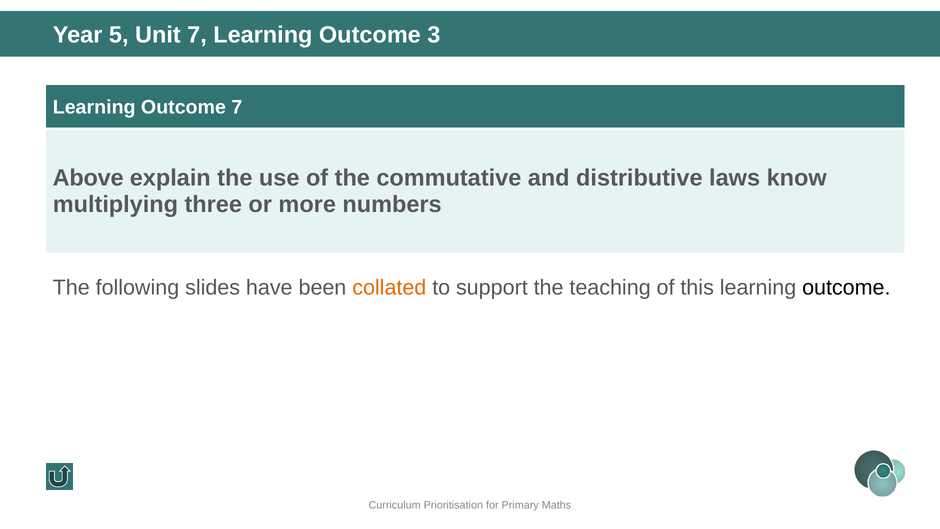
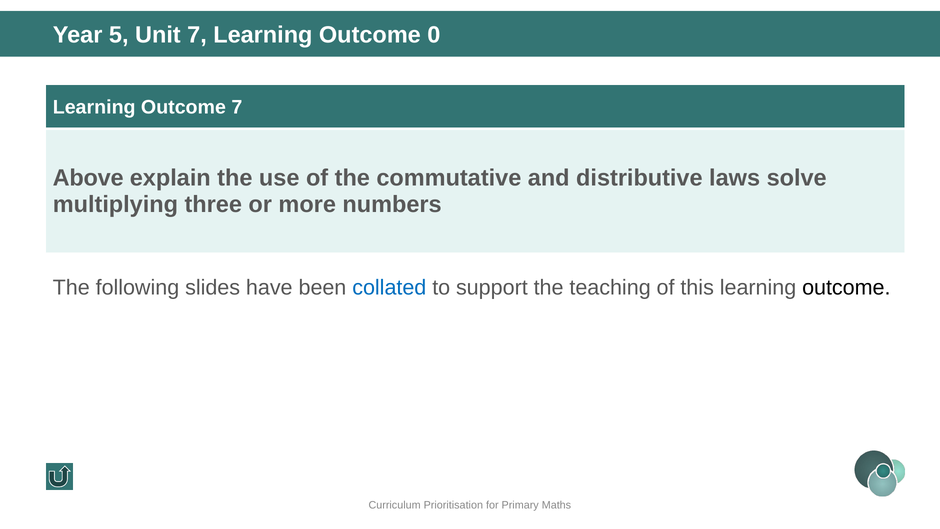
3: 3 -> 0
know: know -> solve
collated colour: orange -> blue
